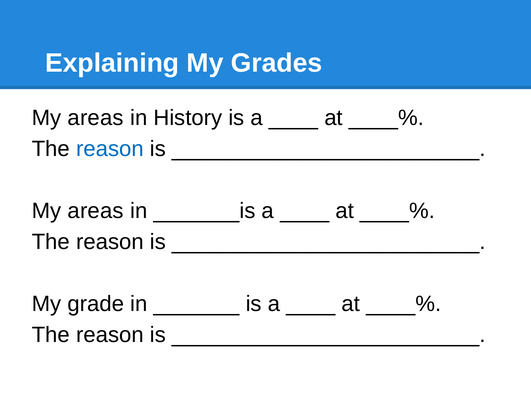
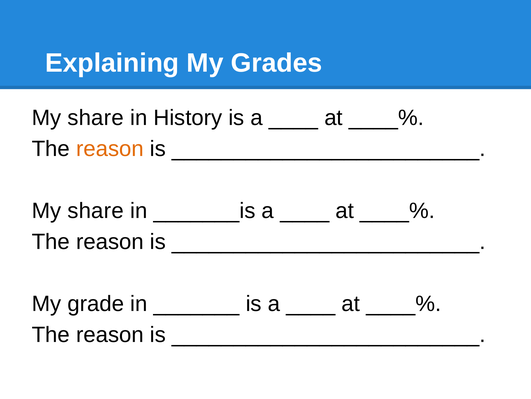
areas at (96, 117): areas -> share
reason at (110, 148) colour: blue -> orange
areas at (96, 210): areas -> share
